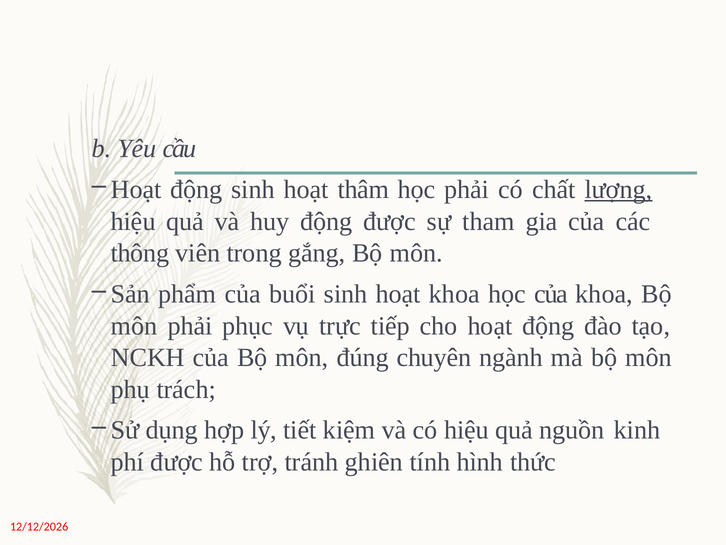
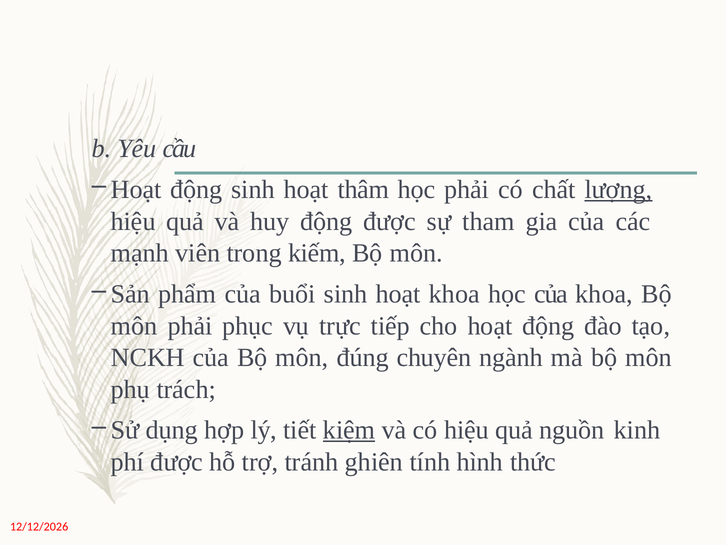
thông: thông -> mạnh
gắng: gắng -> kiếm
kiệm underline: none -> present
